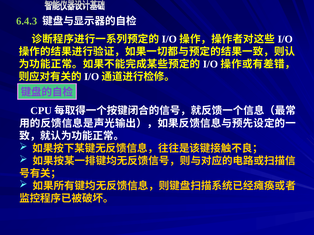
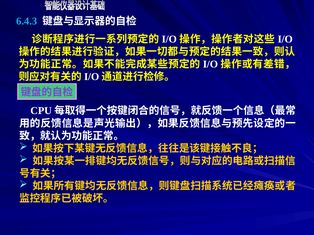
6.4.3 colour: light green -> light blue
